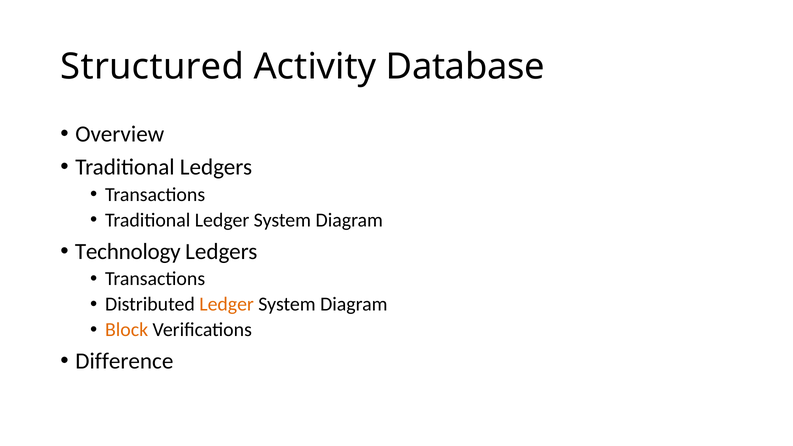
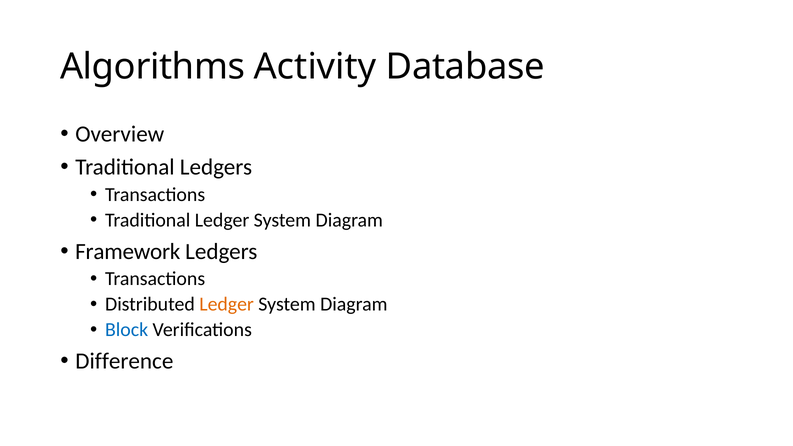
Structured: Structured -> Algorithms
Technology: Technology -> Framework
Block colour: orange -> blue
